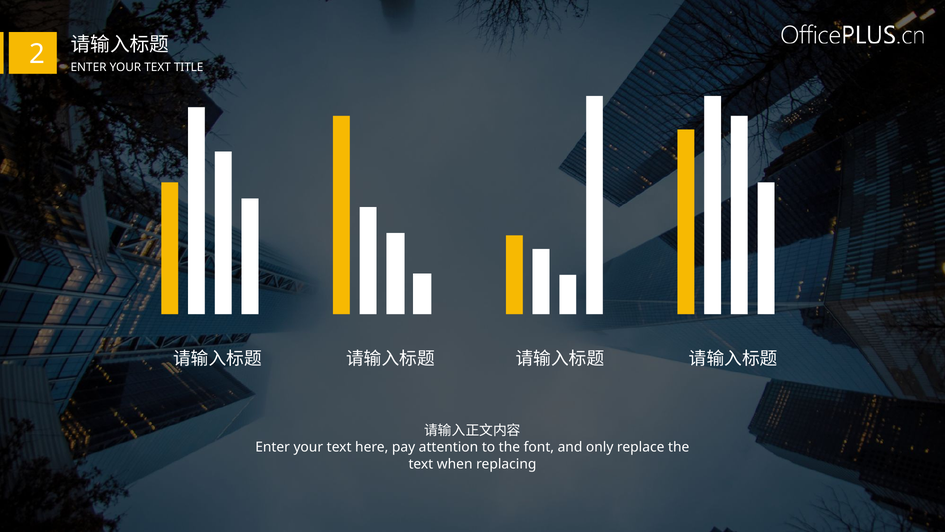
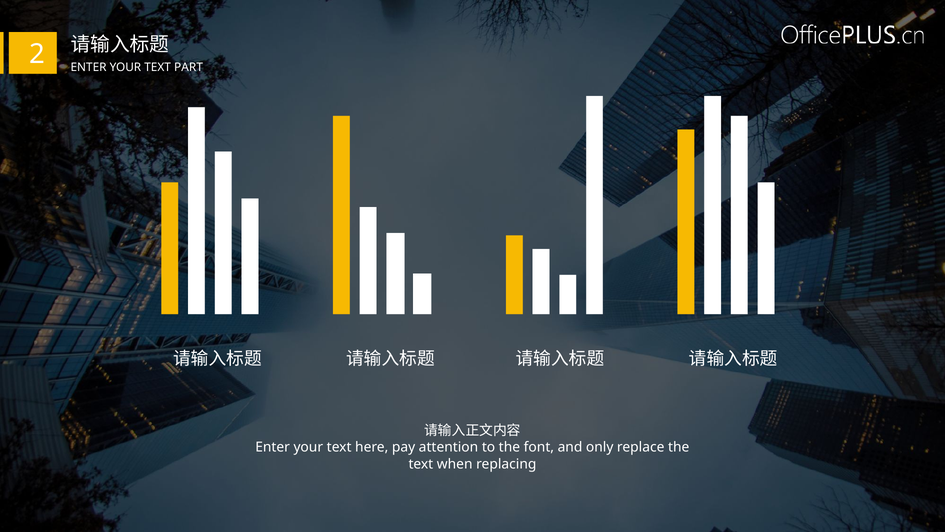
TITLE: TITLE -> PART
